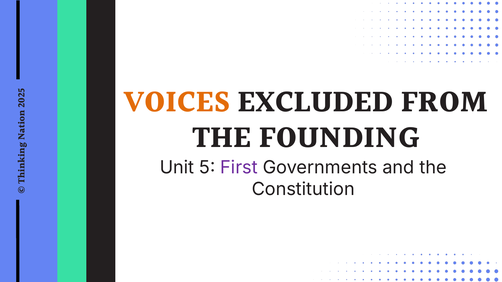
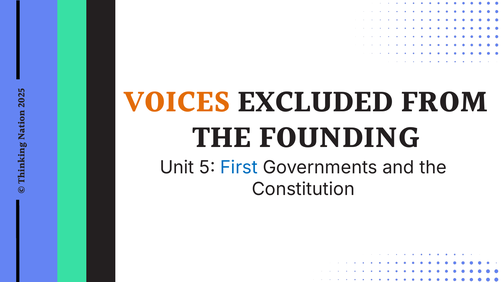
First colour: purple -> blue
